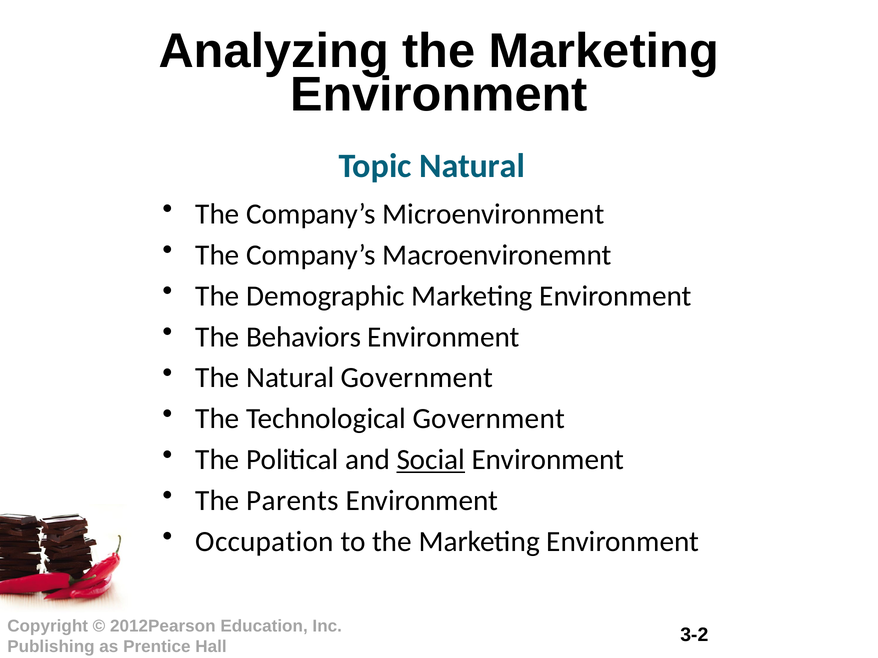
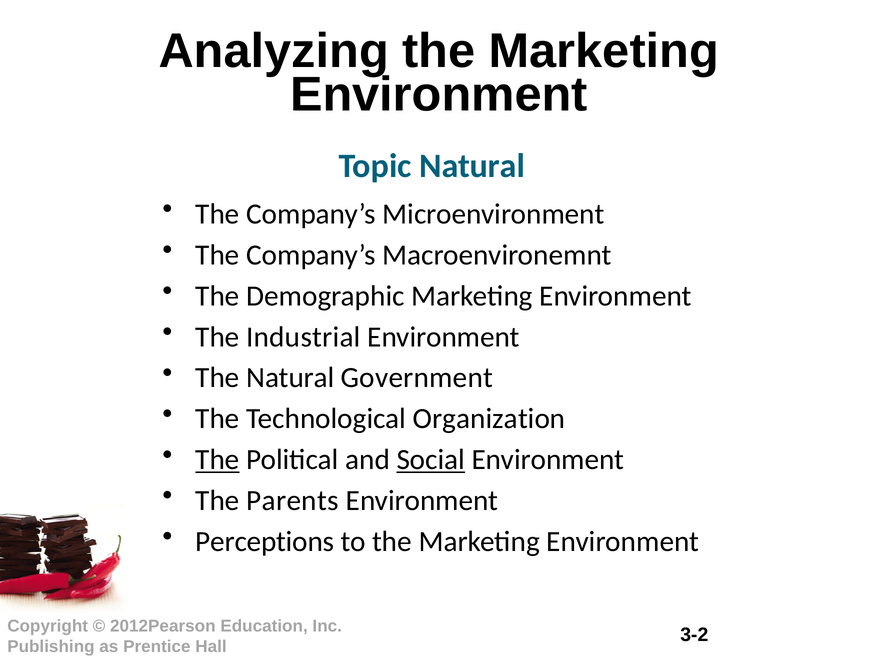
Behaviors: Behaviors -> Industrial
Technological Government: Government -> Organization
The at (217, 460) underline: none -> present
Occupation: Occupation -> Perceptions
